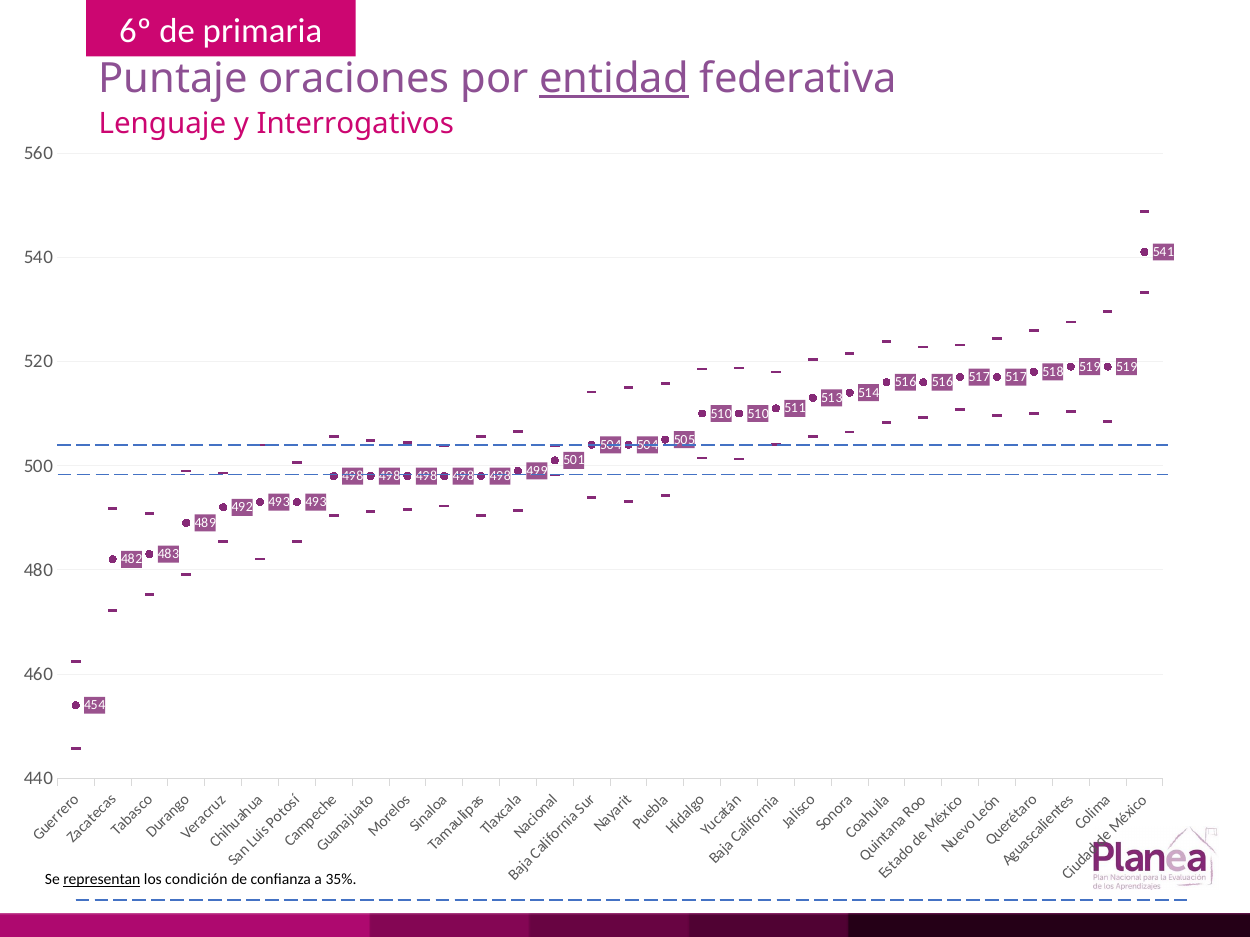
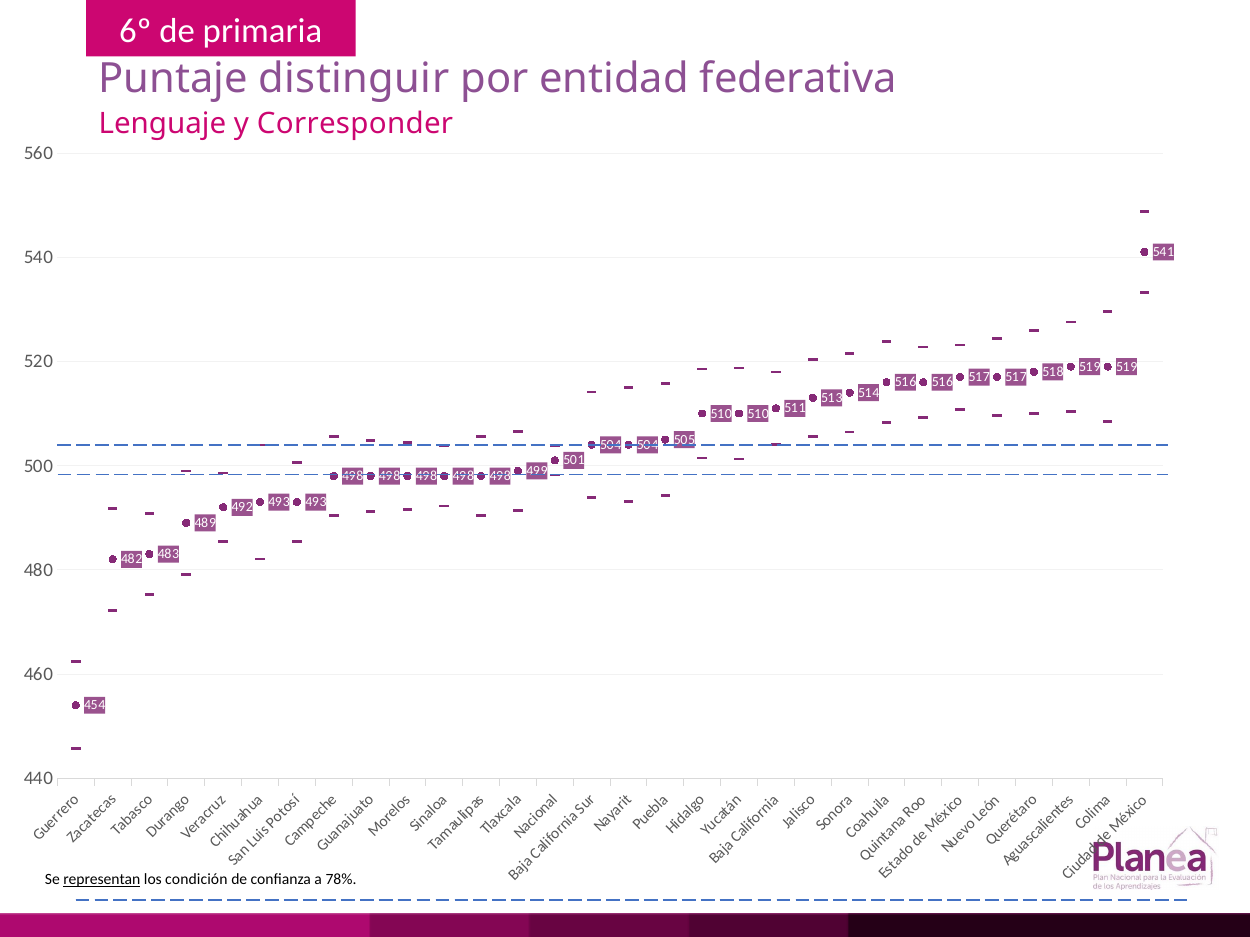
oraciones: oraciones -> distinguir
entidad underline: present -> none
Interrogativos: Interrogativos -> Corresponder
35%: 35% -> 78%
